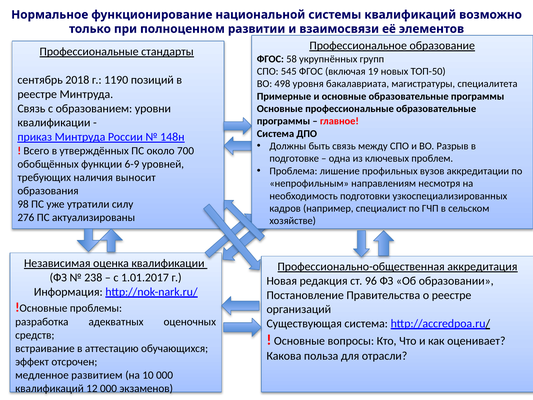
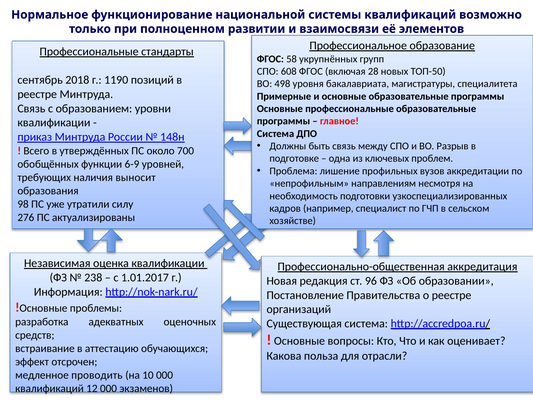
545: 545 -> 608
19: 19 -> 28
развитием: развитием -> проводить
